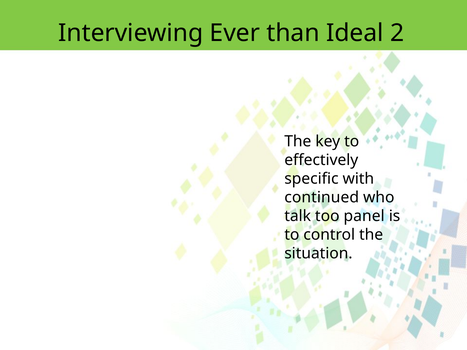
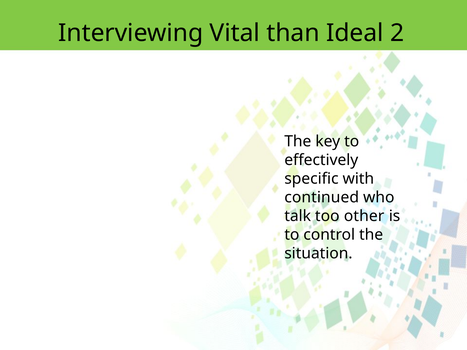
Ever: Ever -> Vital
panel: panel -> other
